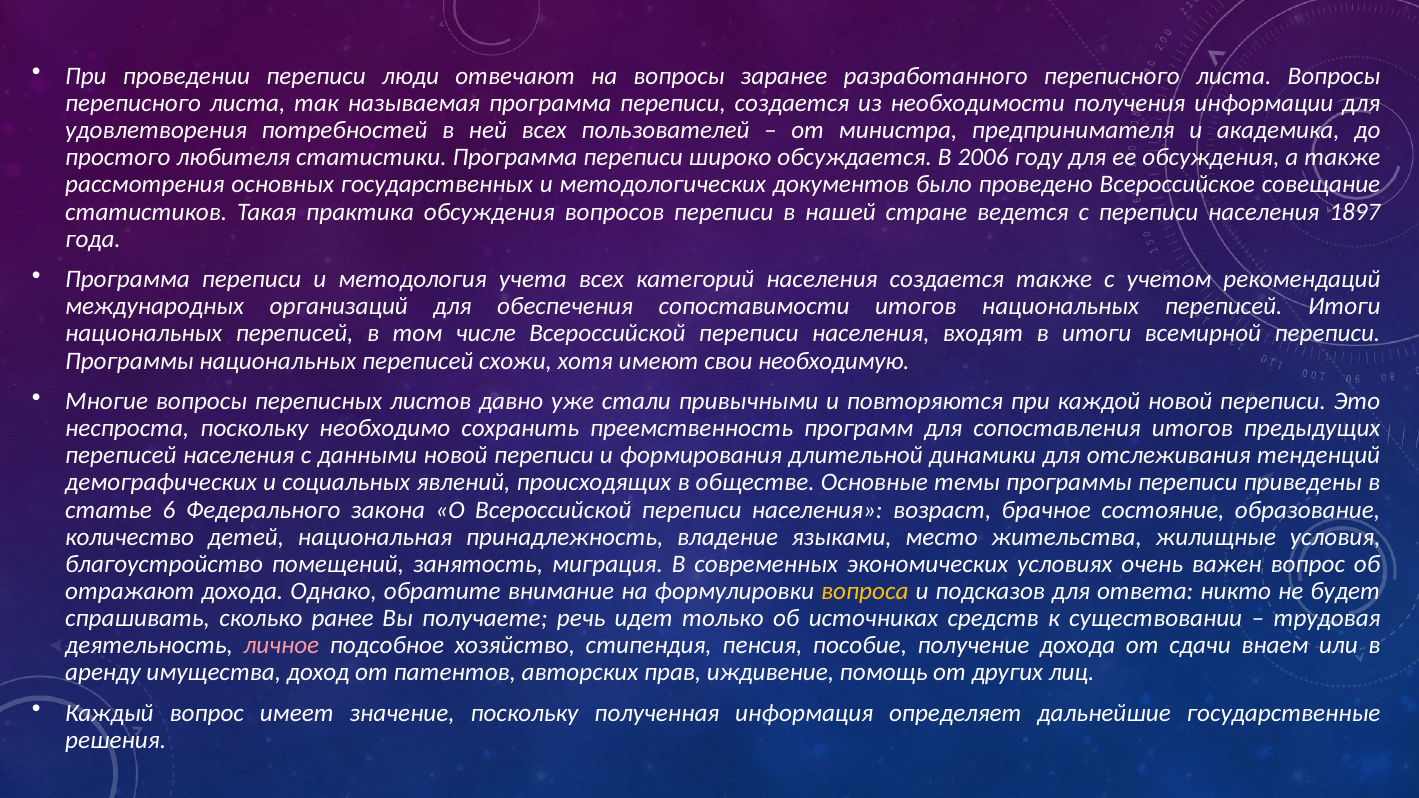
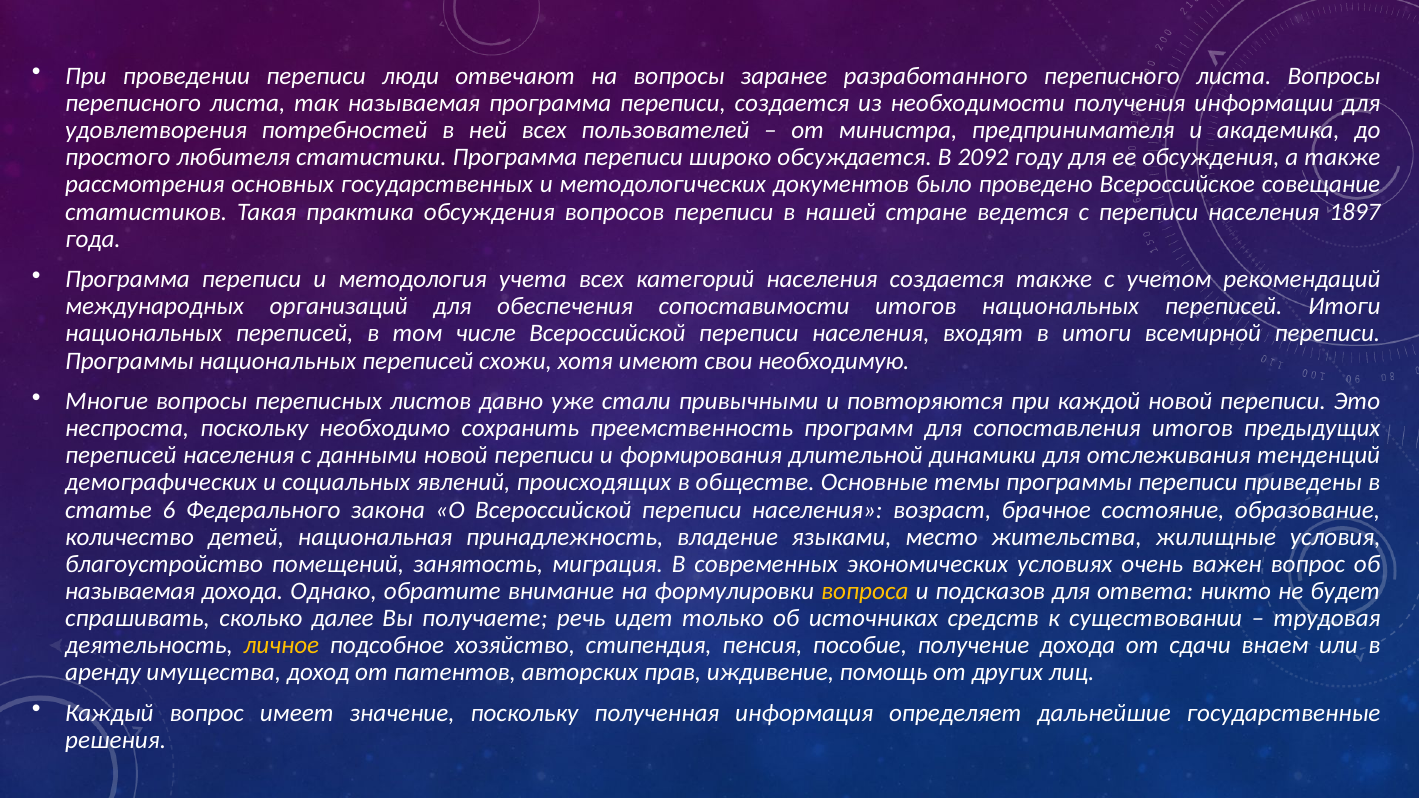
2006: 2006 -> 2092
отражают at (130, 591): отражают -> называемая
ранее: ранее -> далее
личное colour: pink -> yellow
